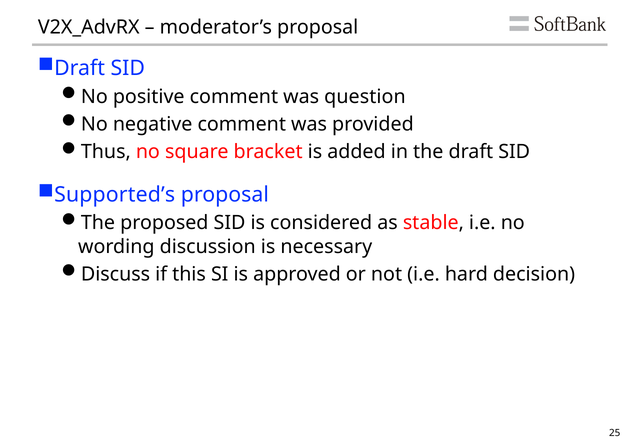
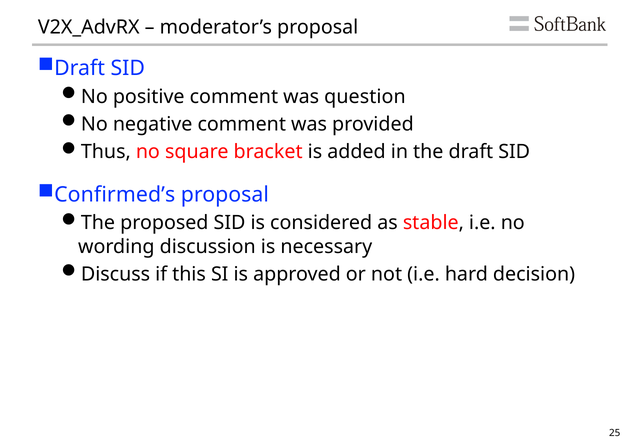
Supported’s: Supported’s -> Confirmed’s
